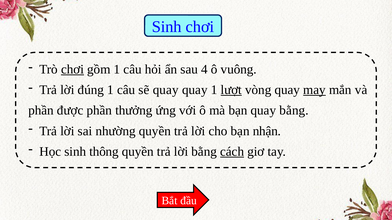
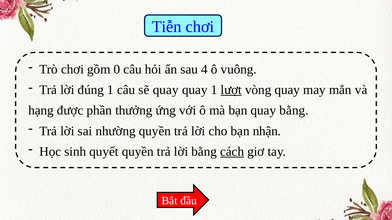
Sinh at (167, 27): Sinh -> Tiễn
chơi at (72, 69) underline: present -> none
gồm 1: 1 -> 0
may underline: present -> none
phần at (41, 111): phần -> hạng
thông: thông -> quyết
